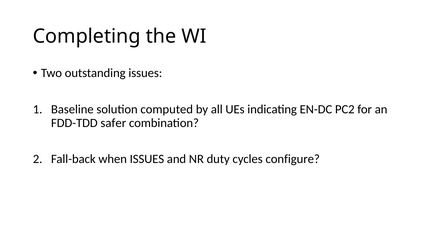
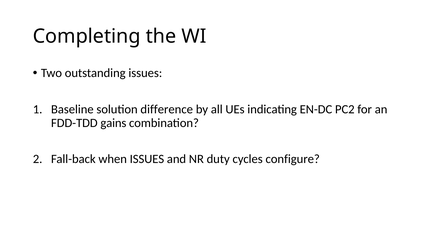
computed: computed -> difference
safer: safer -> gains
